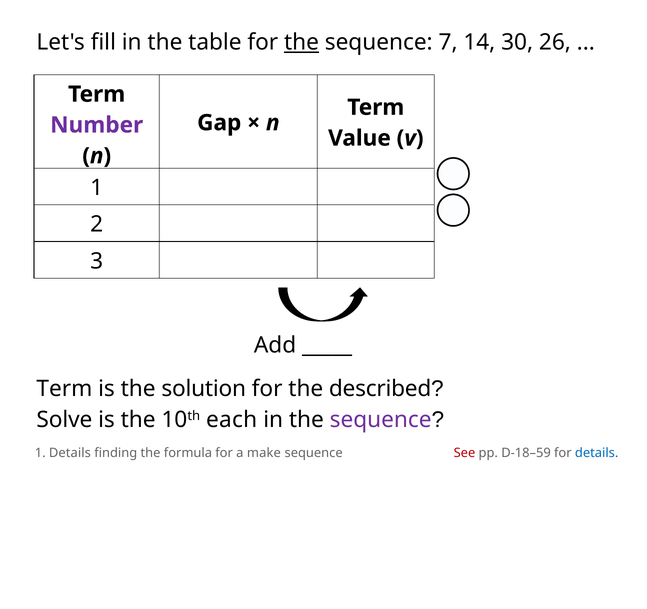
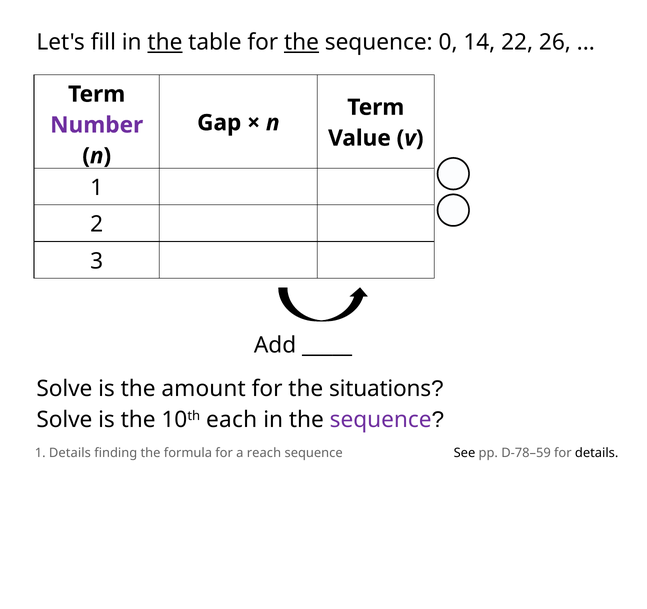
the at (165, 42) underline: none -> present
7: 7 -> 0
30: 30 -> 22
Term at (64, 388): Term -> Solve
solution: solution -> amount
described: described -> situations
make: make -> reach
See colour: red -> black
D-18–59: D-18–59 -> D-78–59
details at (597, 452) colour: blue -> black
